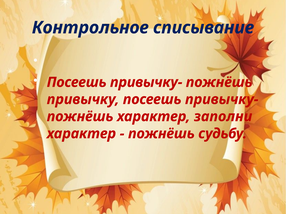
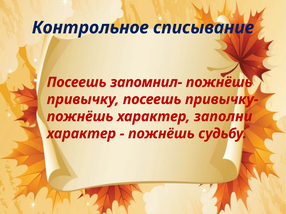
привычку- at (146, 82): привычку- -> запомнил-
